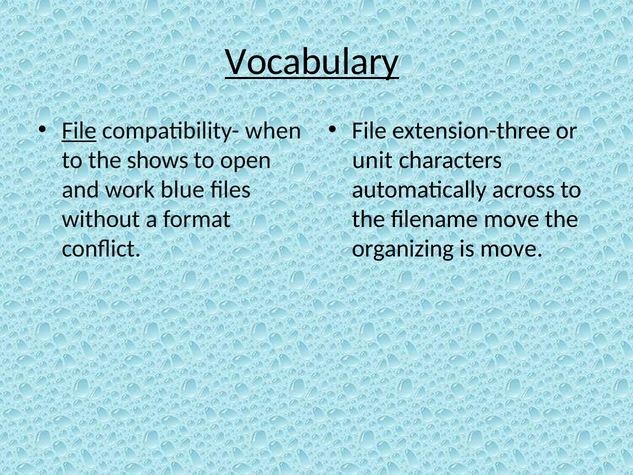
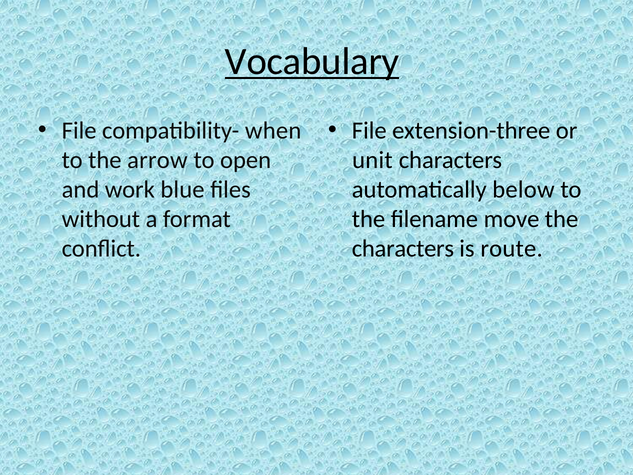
File at (79, 130) underline: present -> none
shows: shows -> arrow
across: across -> below
organizing at (403, 249): organizing -> characters
is move: move -> route
